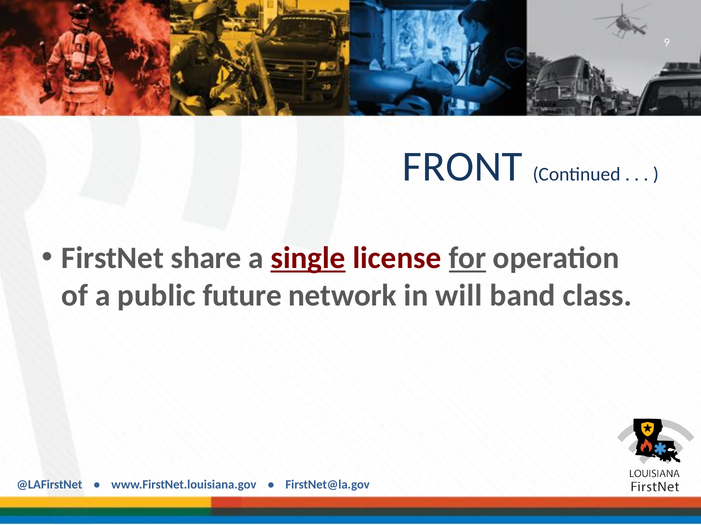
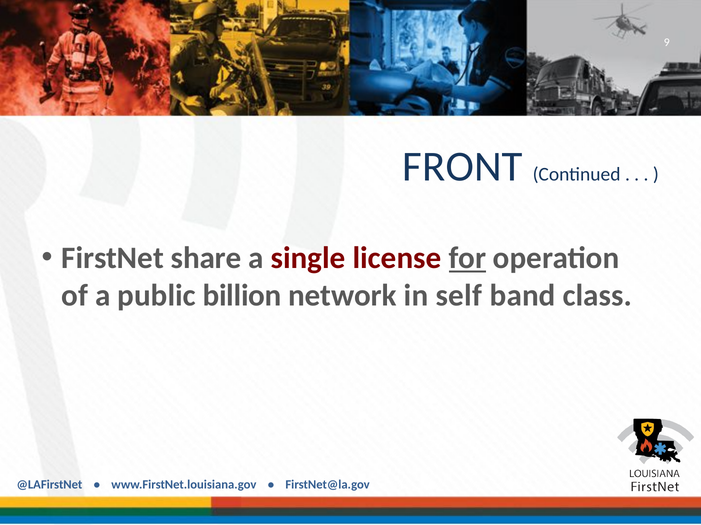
single underline: present -> none
future: future -> billion
will: will -> self
